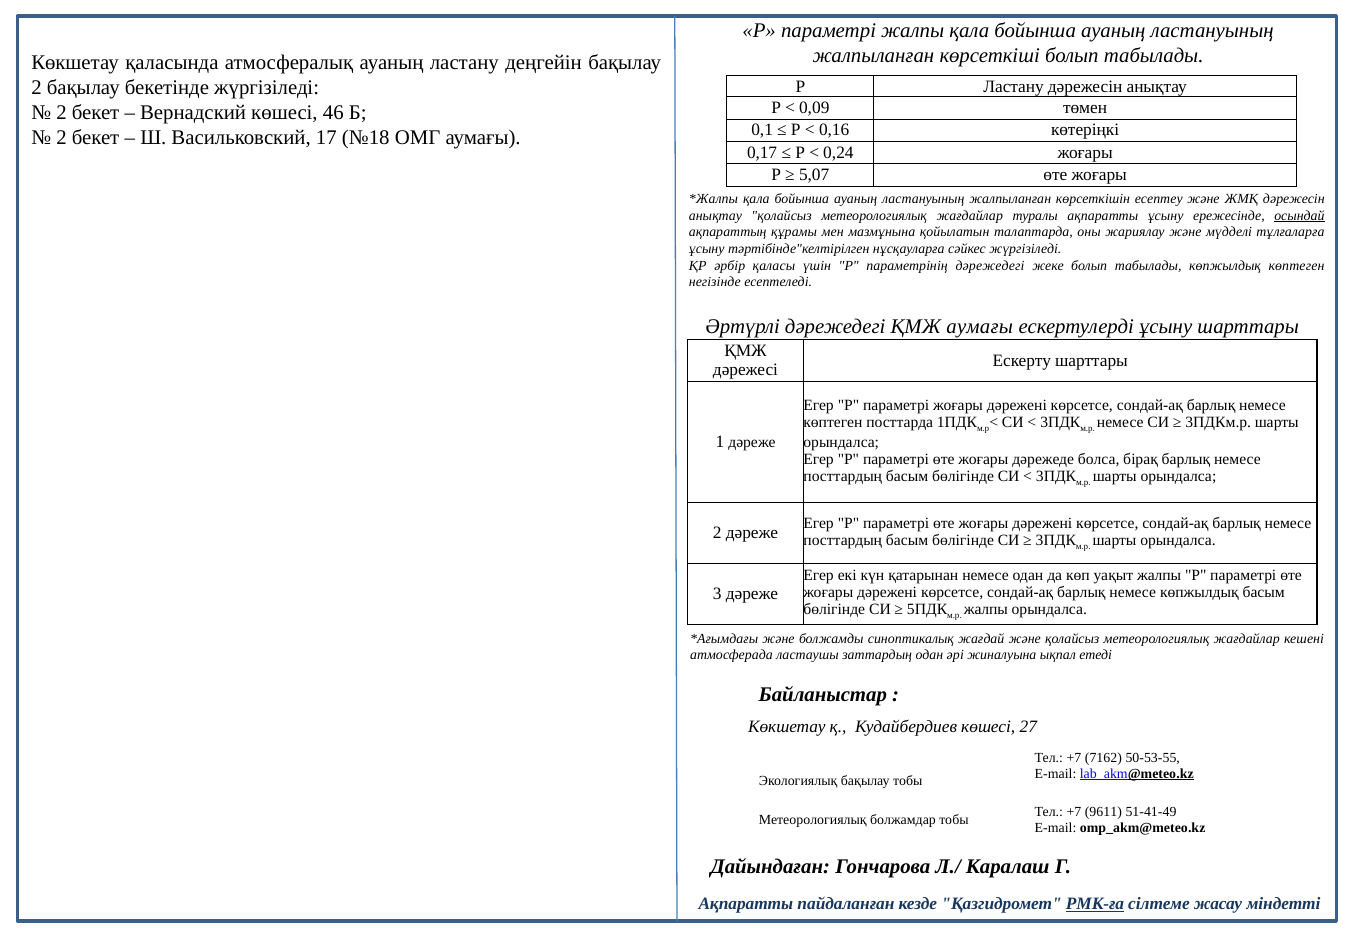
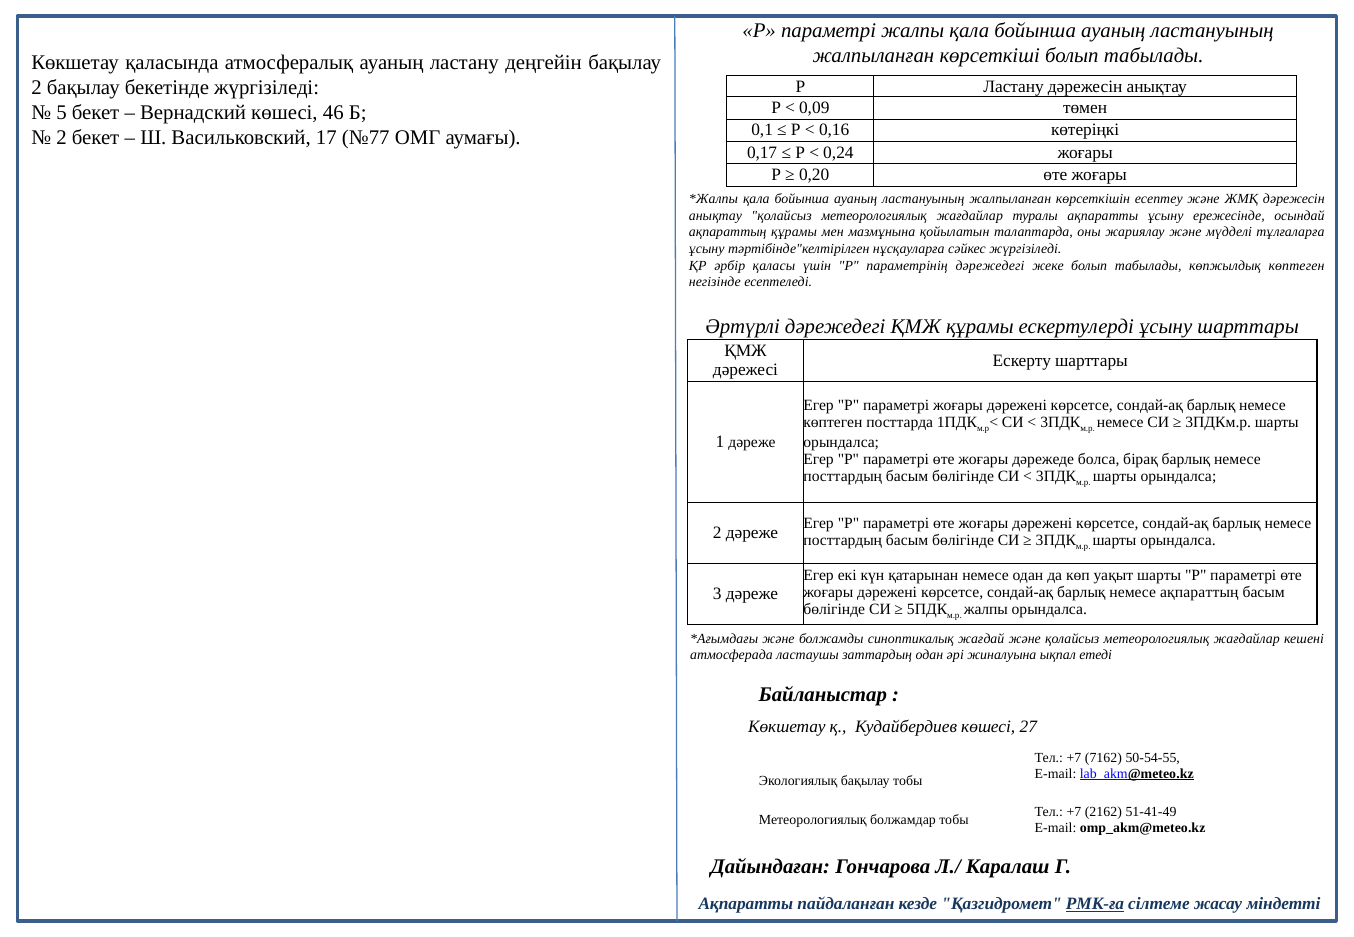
2 at (62, 113): 2 -> 5
№18: №18 -> №77
5,07: 5,07 -> 0,20
осындай underline: present -> none
ҚМЖ аумағы: аумағы -> құрамы
уақыт жалпы: жалпы -> шарты
немесе көпжылдық: көпжылдық -> ақпараттың
50-53-55: 50-53-55 -> 50-54-55
9611: 9611 -> 2162
